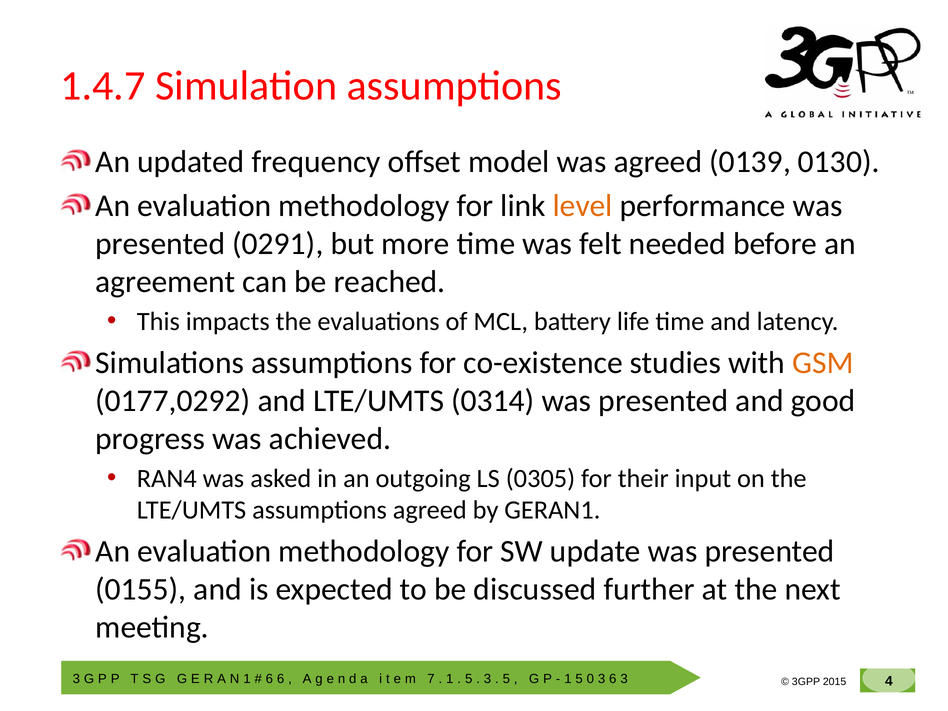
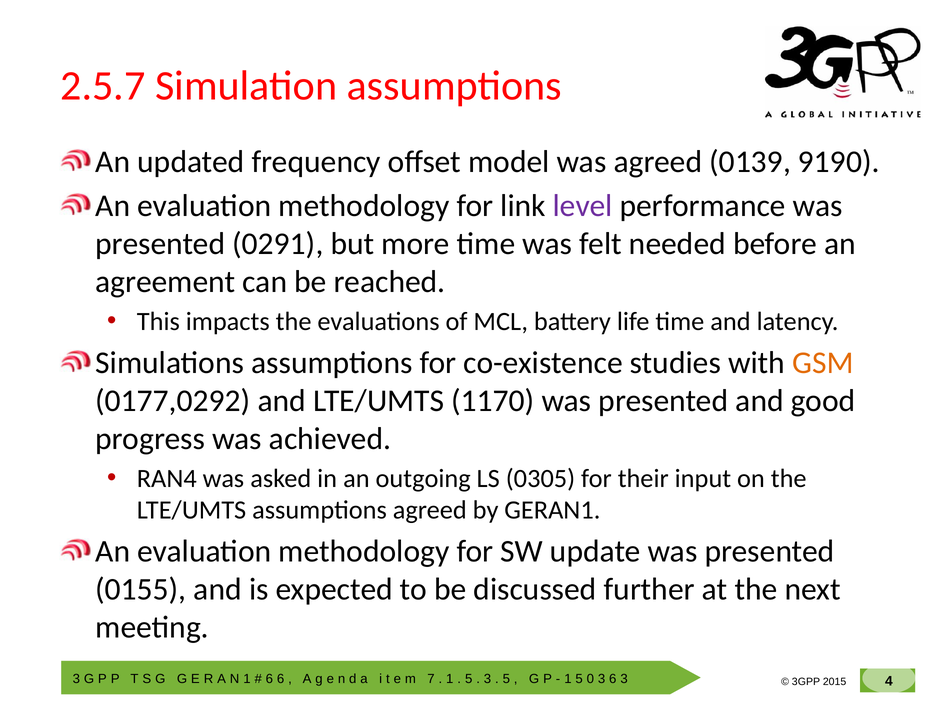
1.4.7: 1.4.7 -> 2.5.7
0130: 0130 -> 9190
level colour: orange -> purple
0314: 0314 -> 1170
